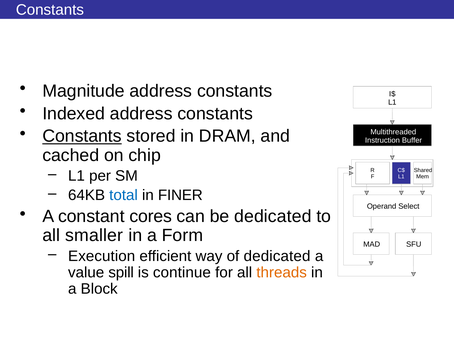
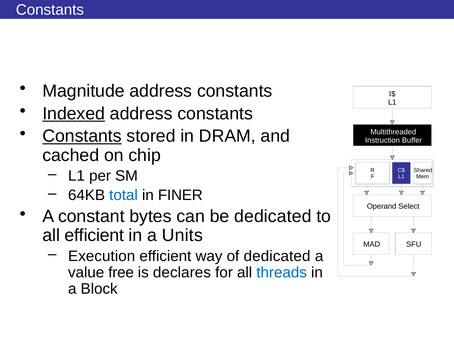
Indexed underline: none -> present
cores: cores -> bytes
all smaller: smaller -> efficient
Form: Form -> Units
spill: spill -> free
continue: continue -> declares
threads colour: orange -> blue
